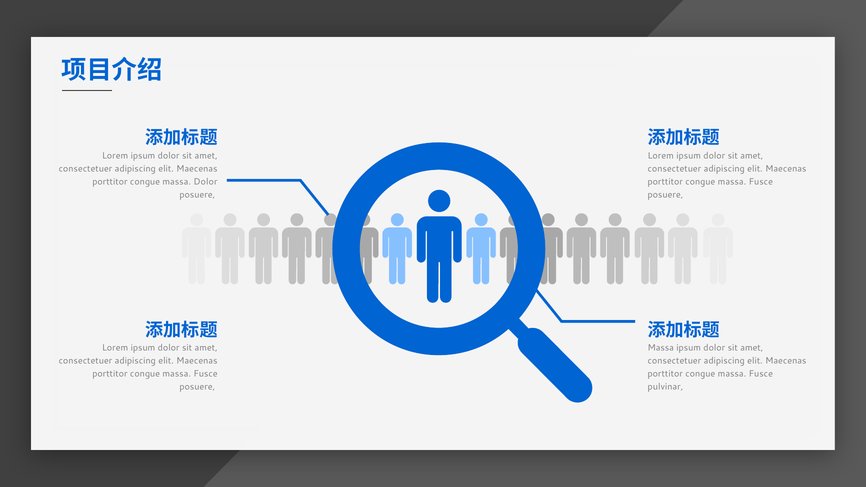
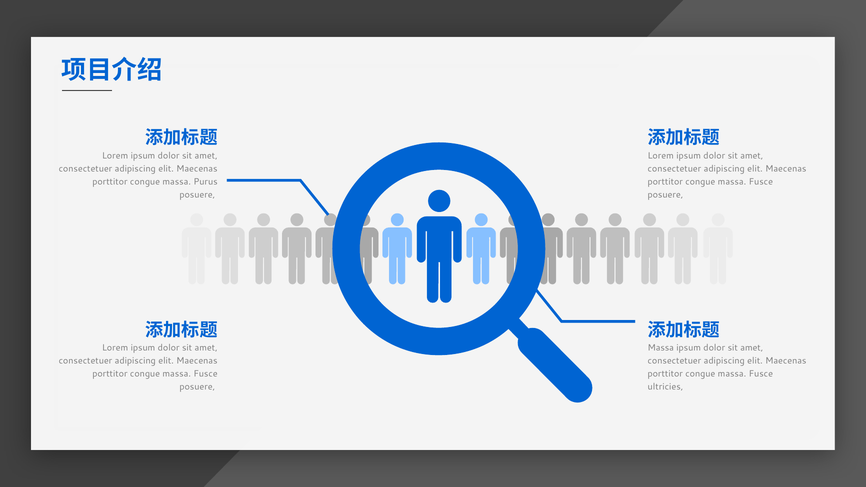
massa Dolor: Dolor -> Purus
pulvinar: pulvinar -> ultricies
